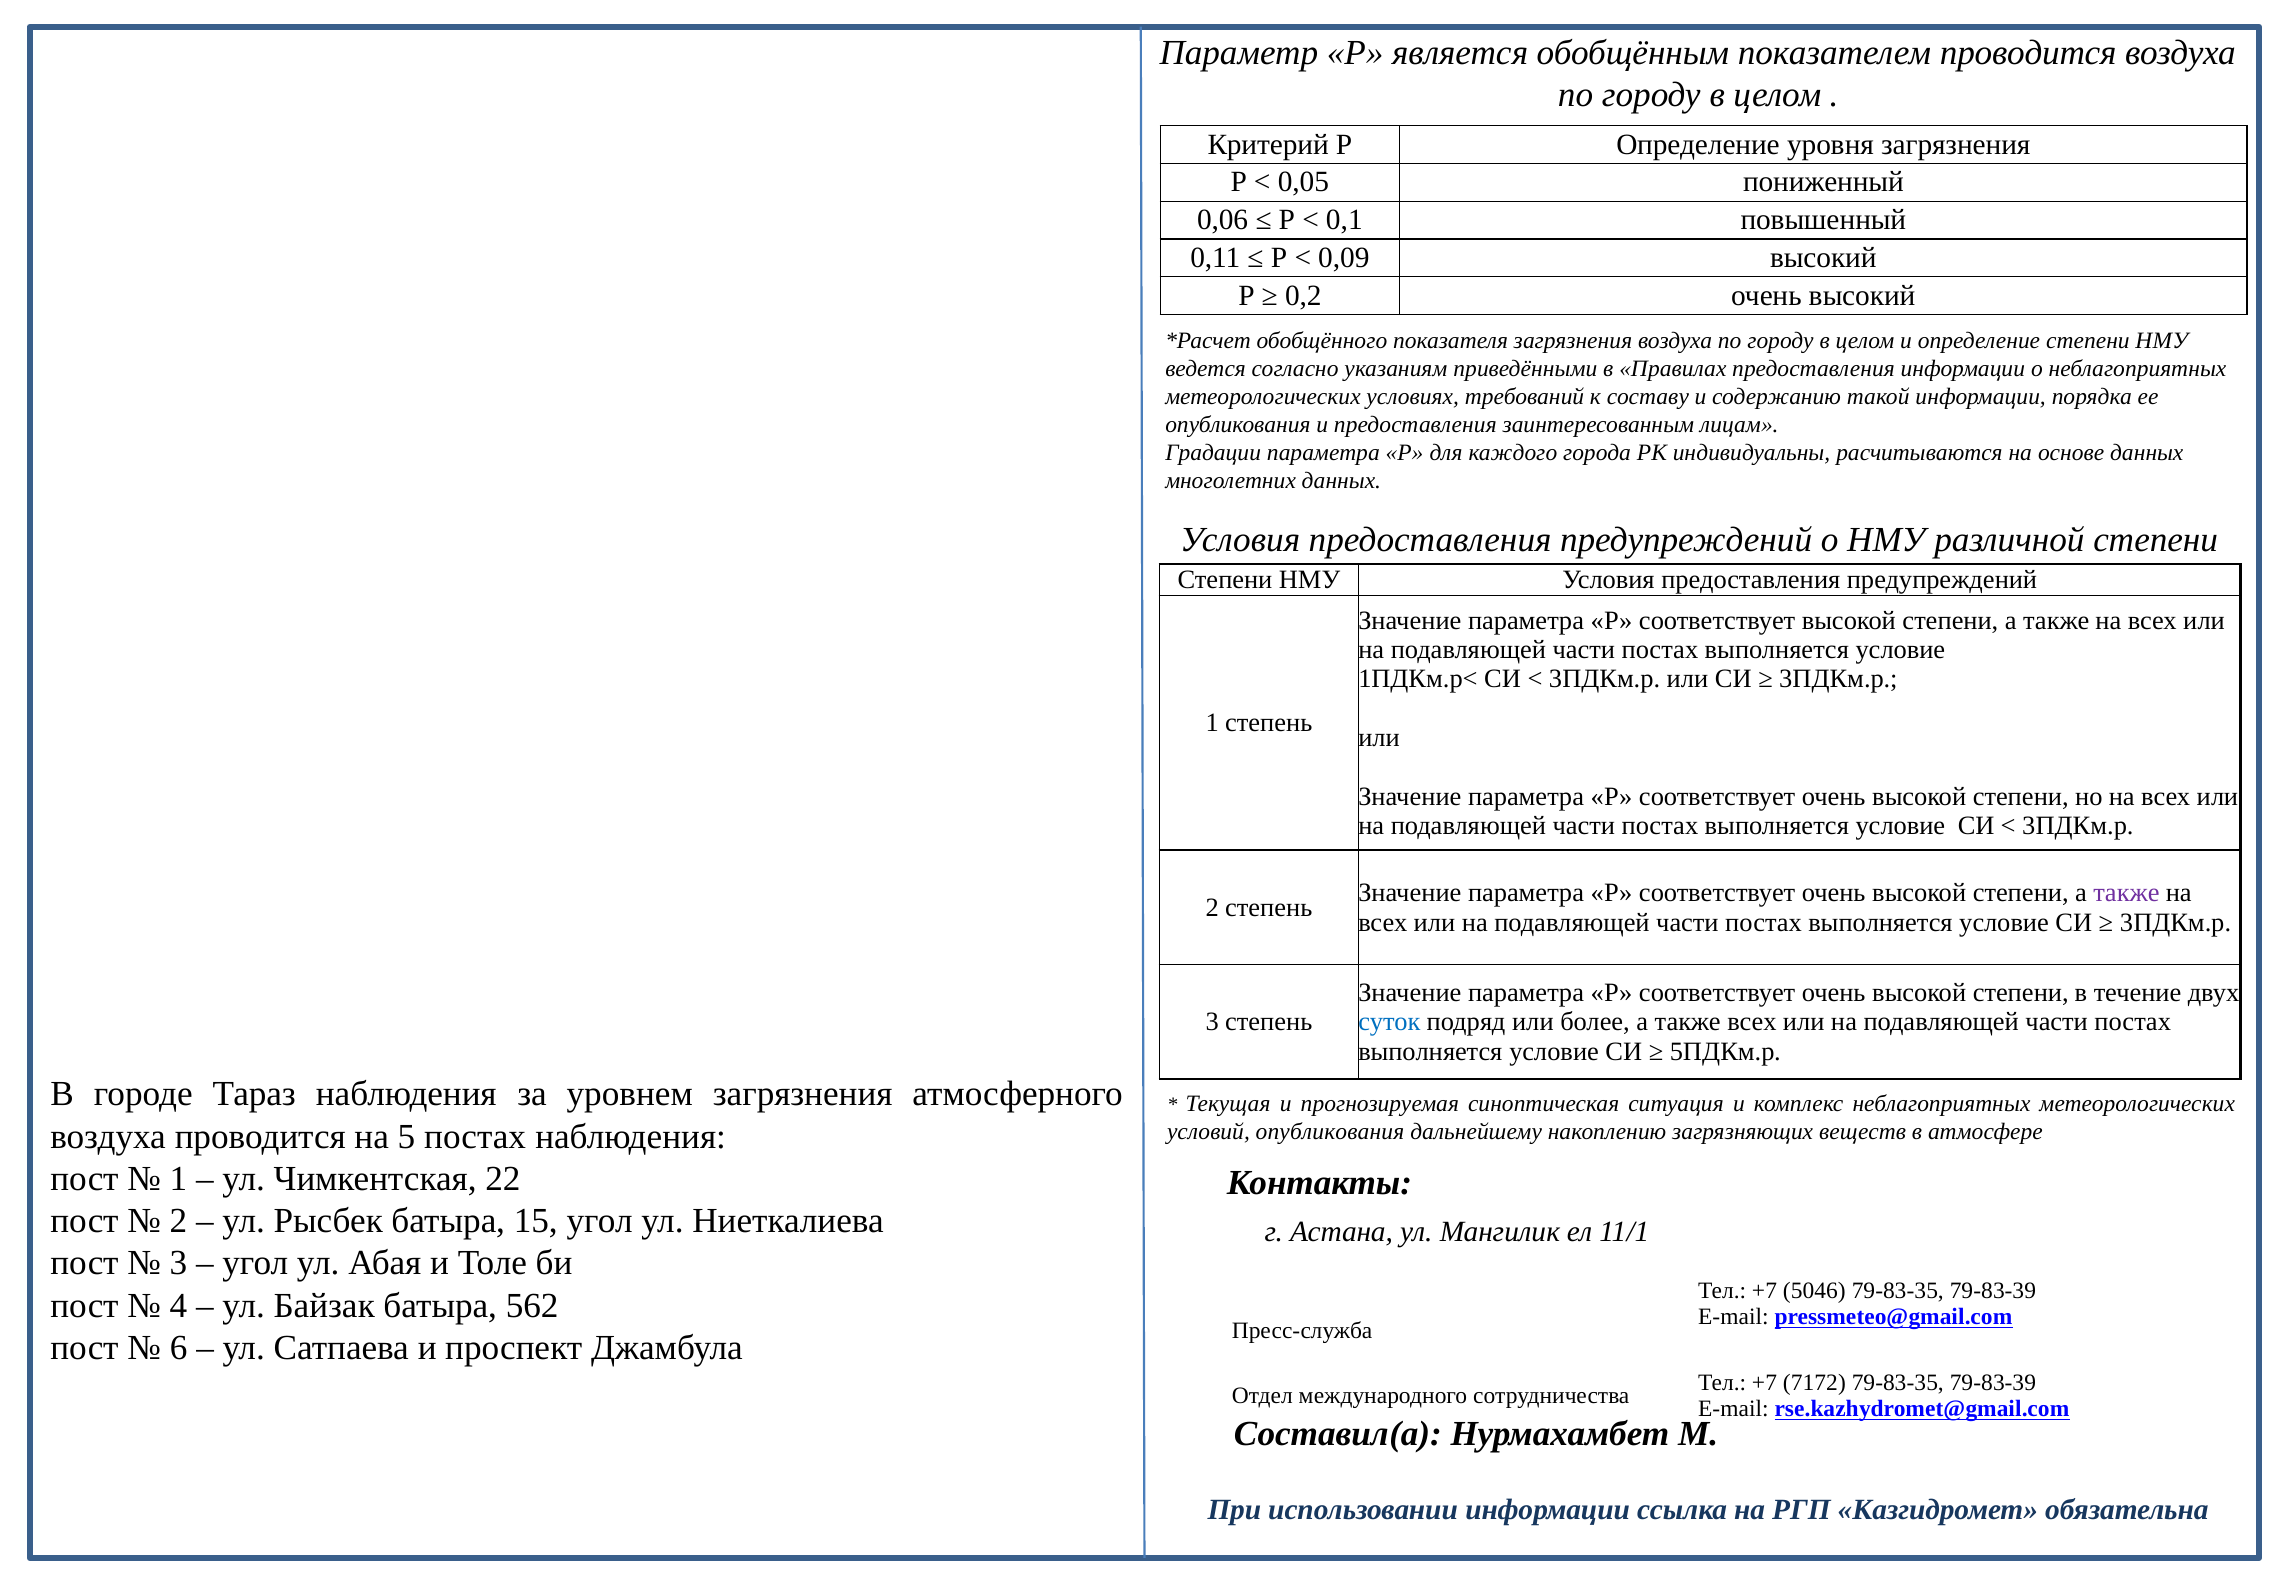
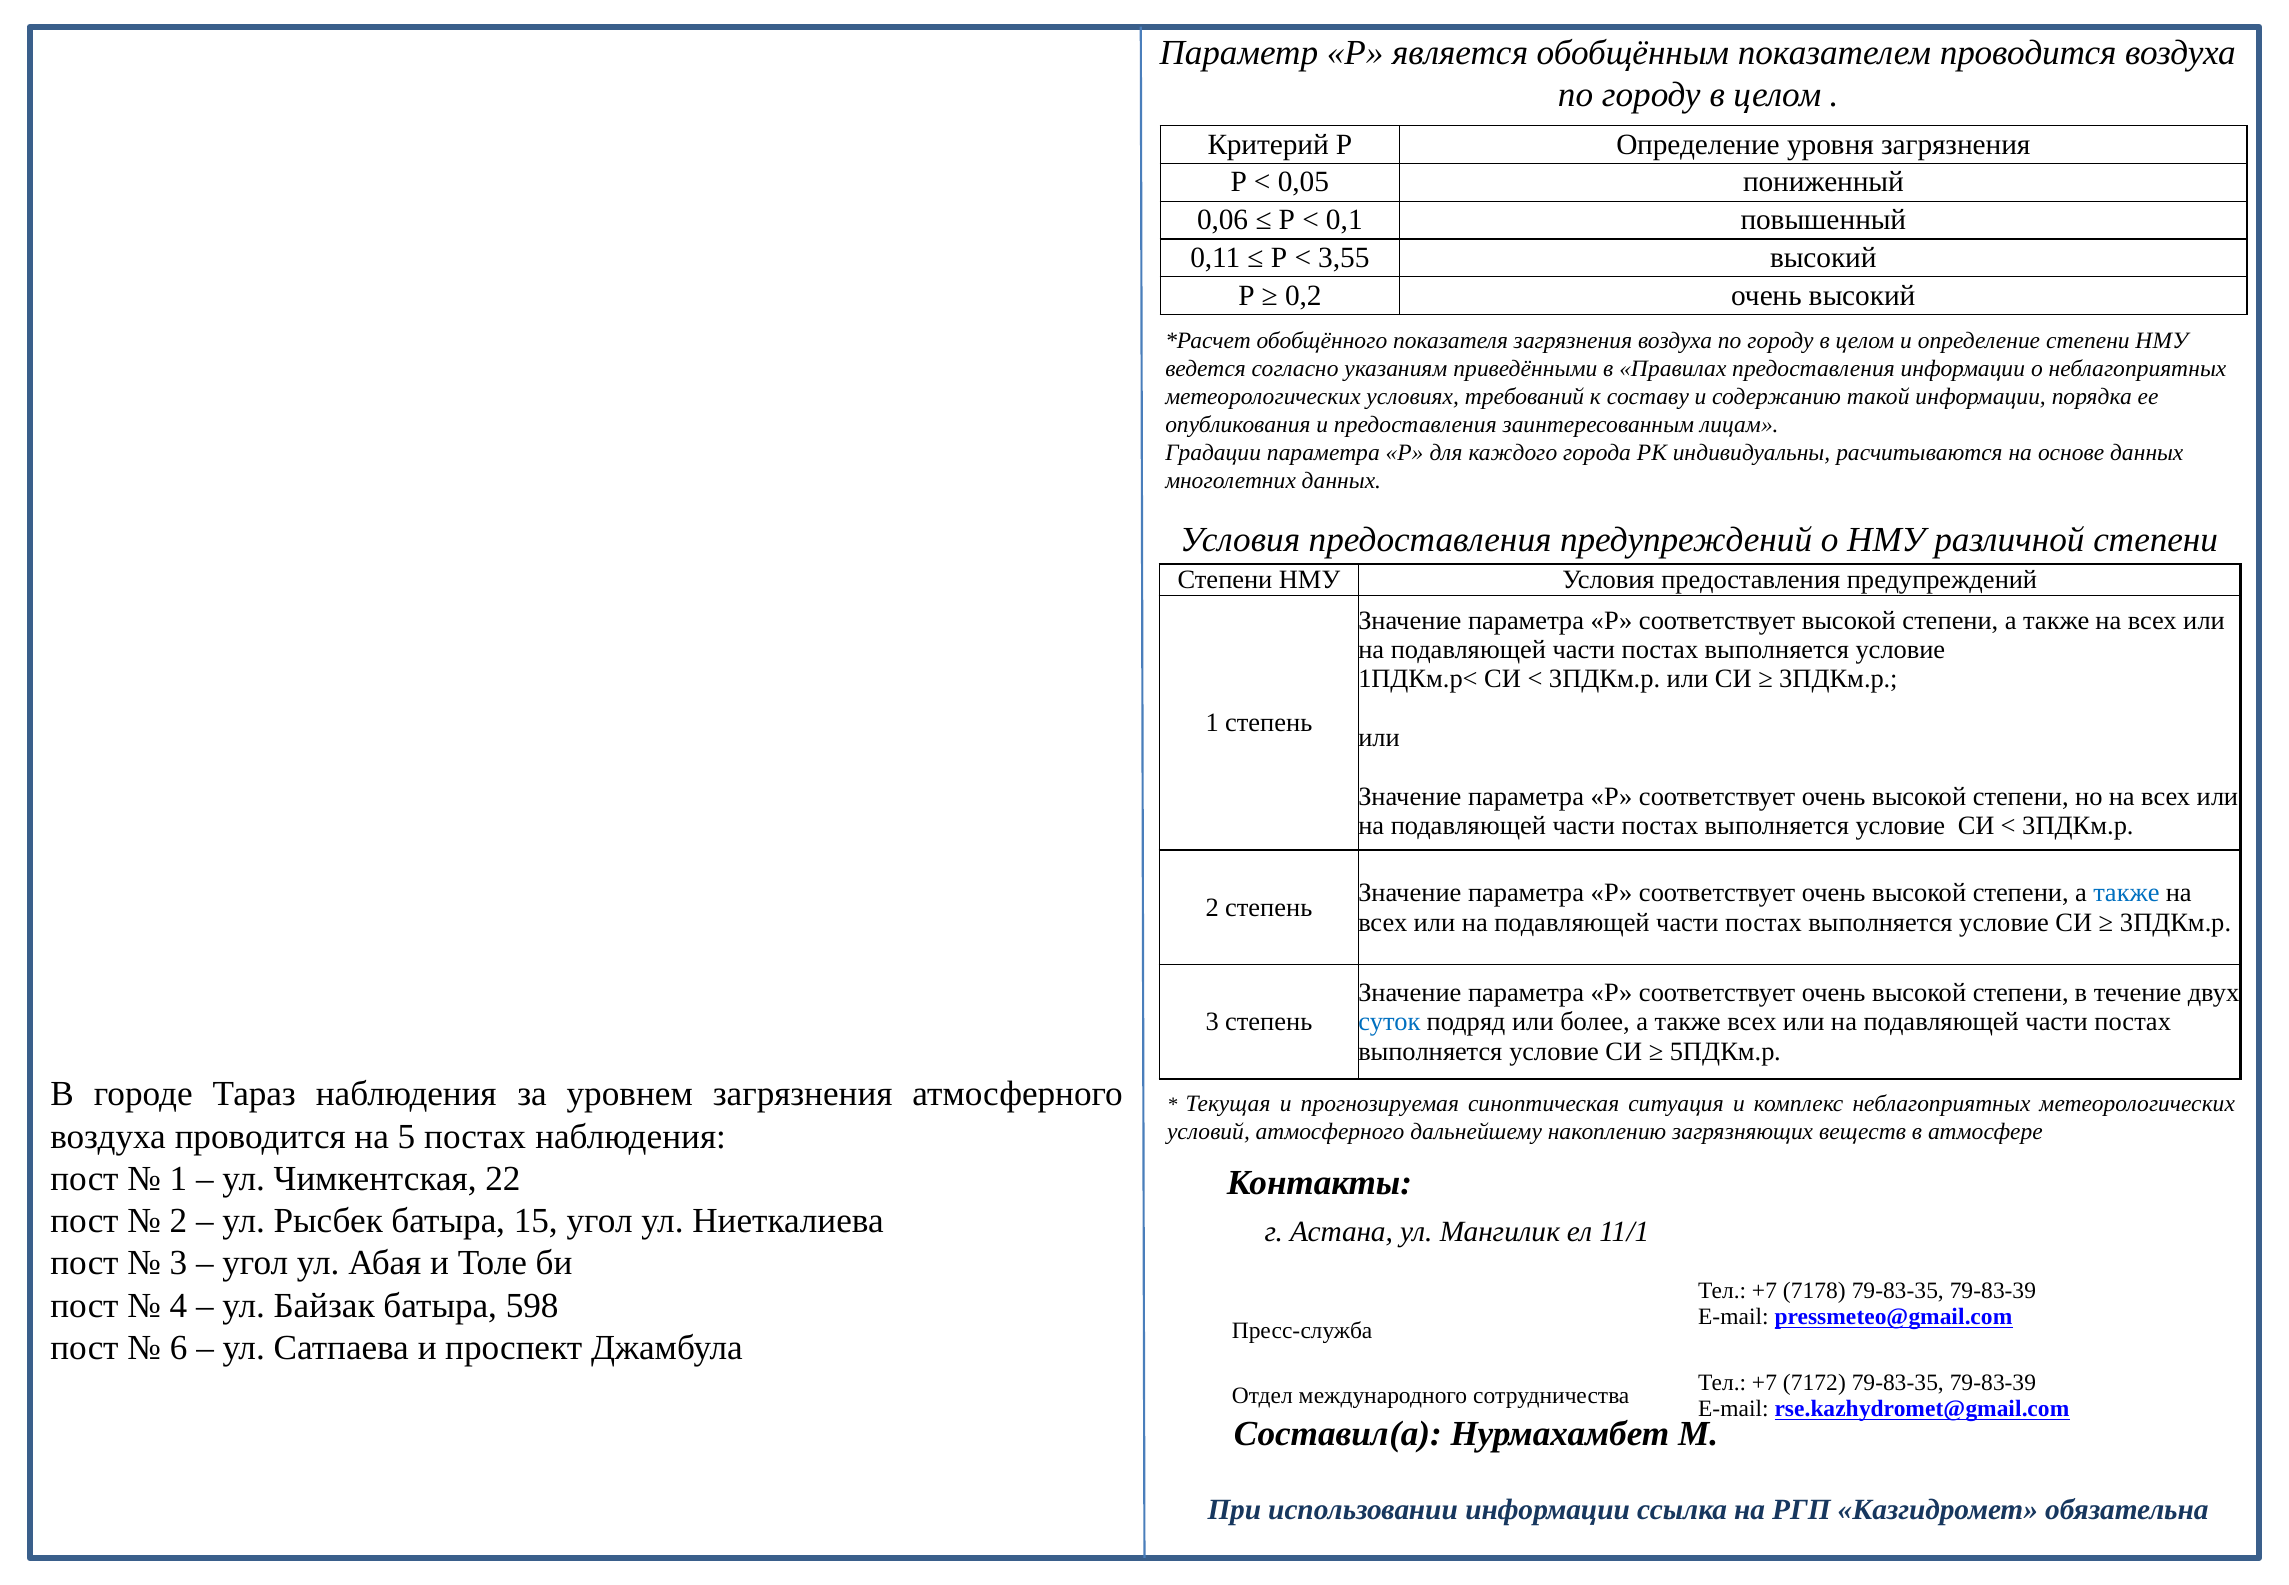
0,09: 0,09 -> 3,55
также at (2127, 893) colour: purple -> blue
условий опубликования: опубликования -> атмосферного
5046: 5046 -> 7178
562: 562 -> 598
